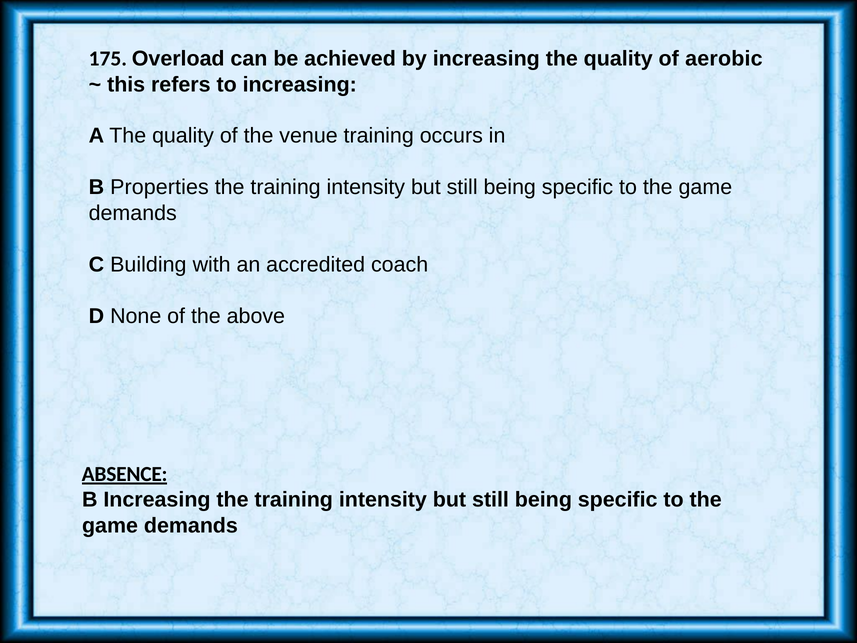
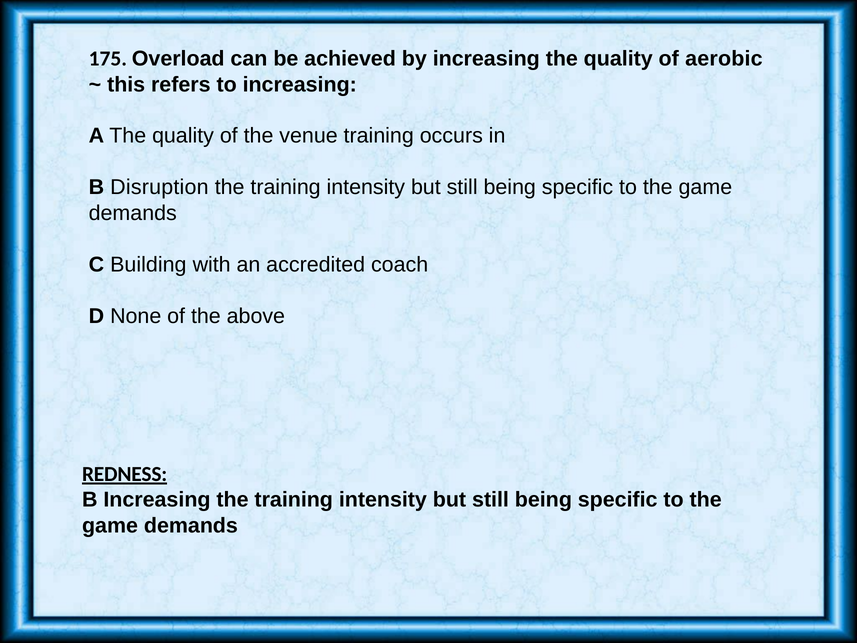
Properties: Properties -> Disruption
ABSENCE: ABSENCE -> REDNESS
